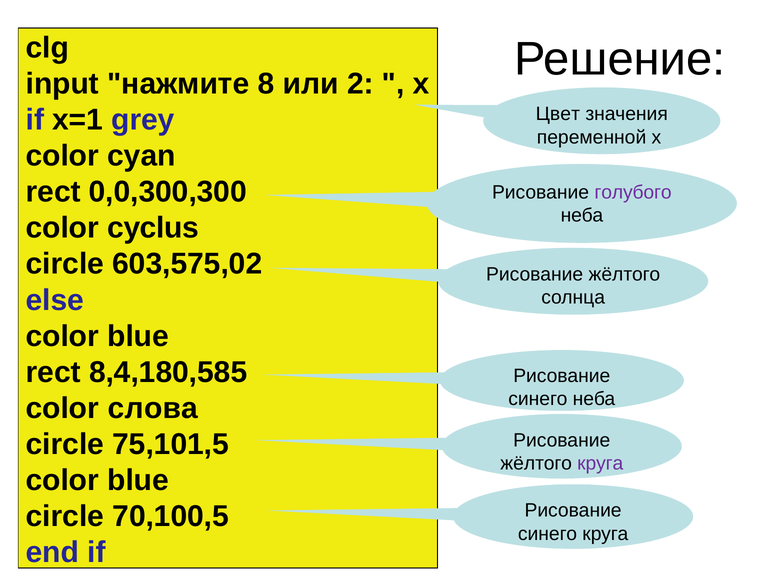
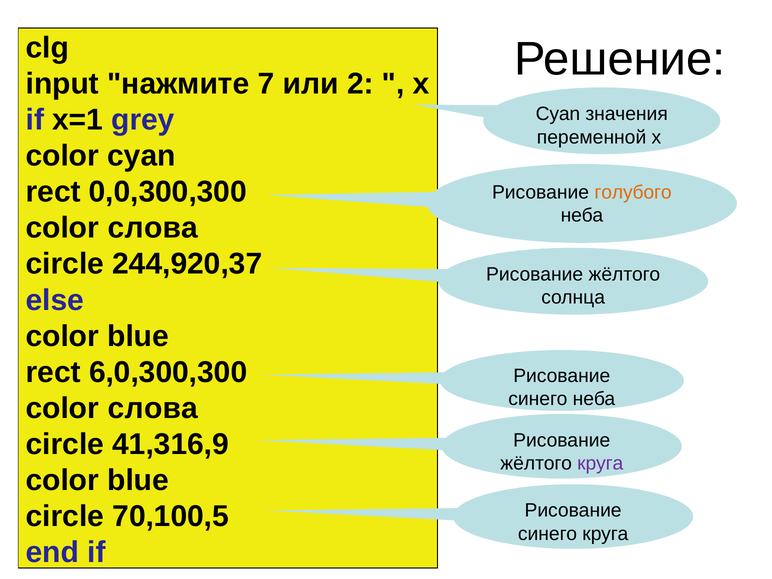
8: 8 -> 7
Цвет at (558, 114): Цвет -> Cyan
голубого colour: purple -> orange
cyclus at (153, 228): cyclus -> слова
603,575,02: 603,575,02 -> 244,920,37
8,4,180,585: 8,4,180,585 -> 6,0,300,300
75,101,5: 75,101,5 -> 41,316,9
